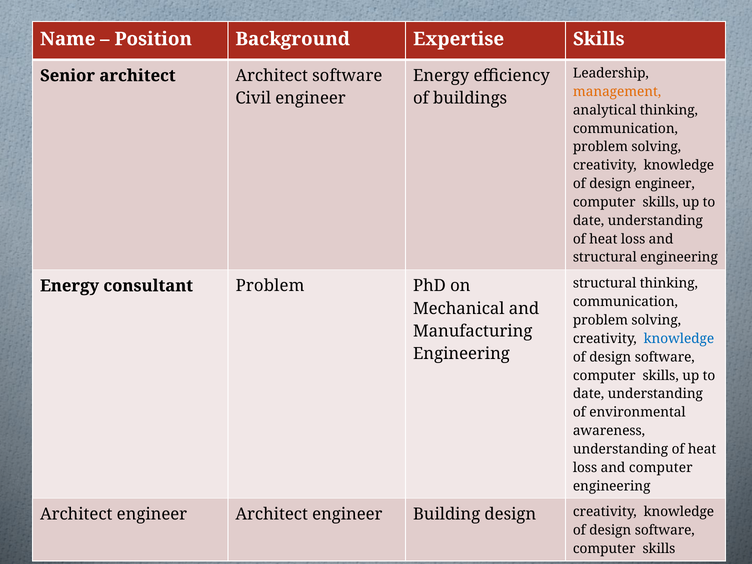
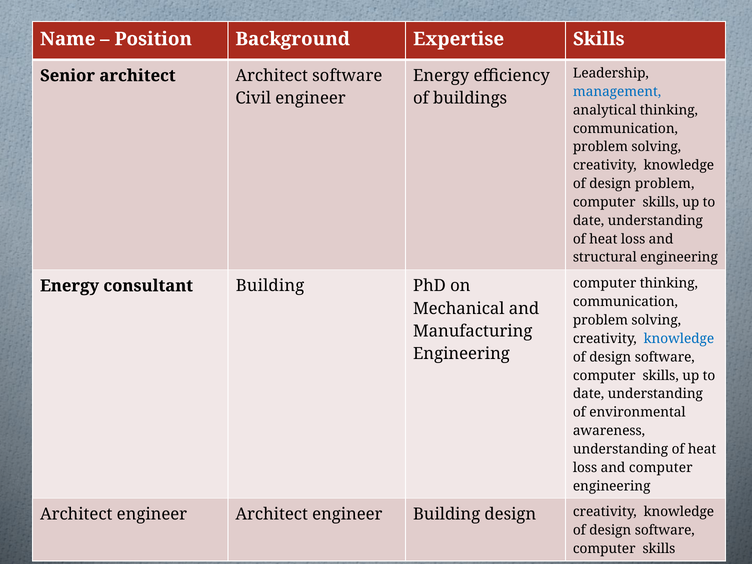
management colour: orange -> blue
design engineer: engineer -> problem
structural at (605, 283): structural -> computer
consultant Problem: Problem -> Building
